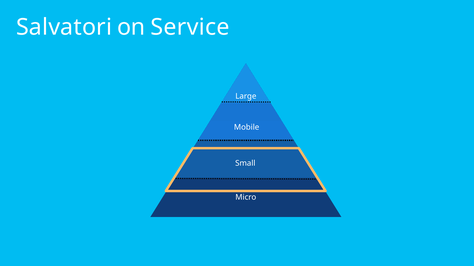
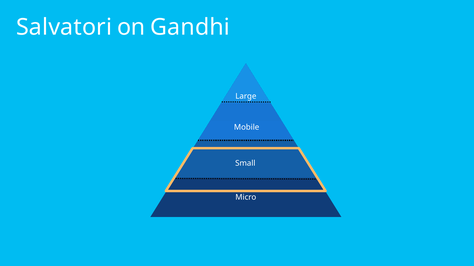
Service: Service -> Gandhi
